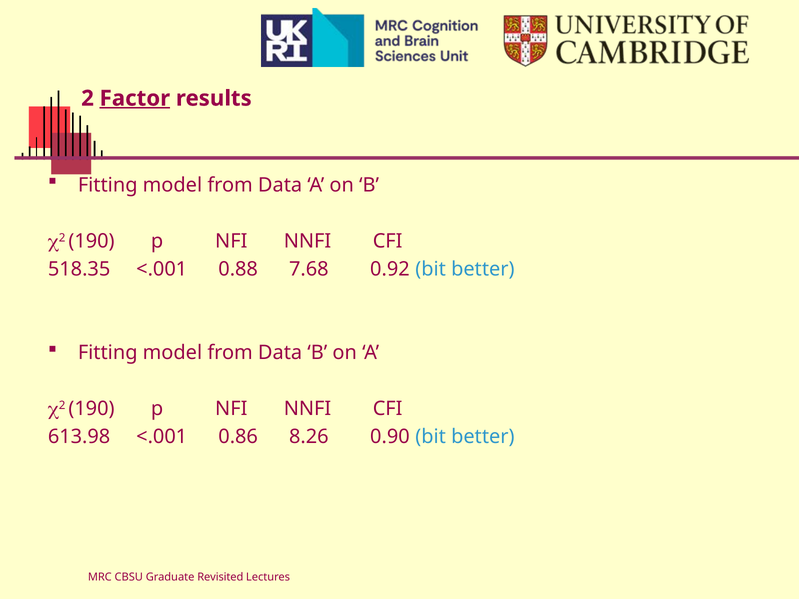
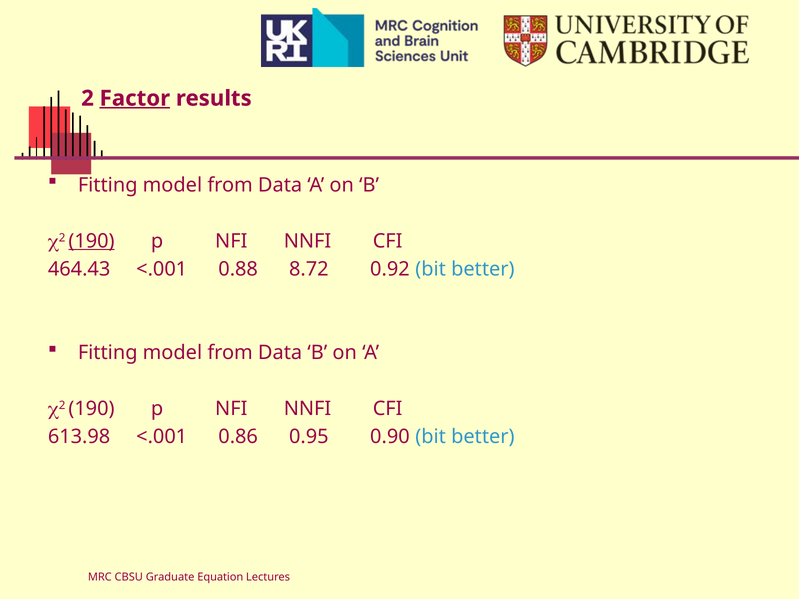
190 at (92, 241) underline: none -> present
518.35: 518.35 -> 464.43
7.68: 7.68 -> 8.72
8.26: 8.26 -> 0.95
Revisited: Revisited -> Equation
